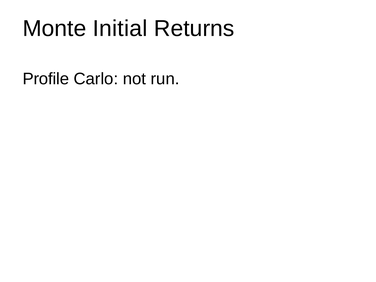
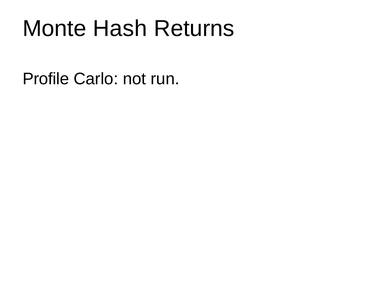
Initial: Initial -> Hash
